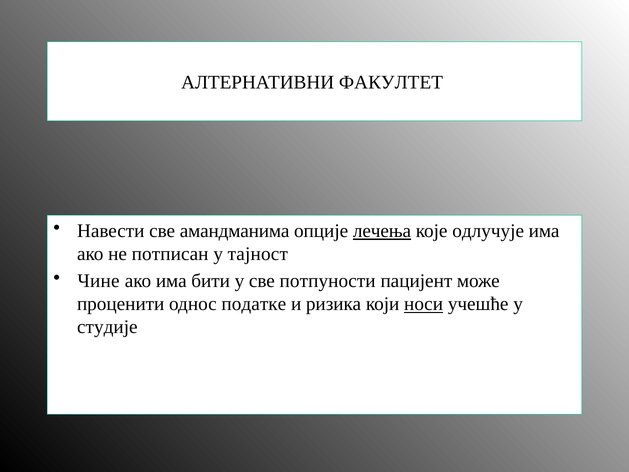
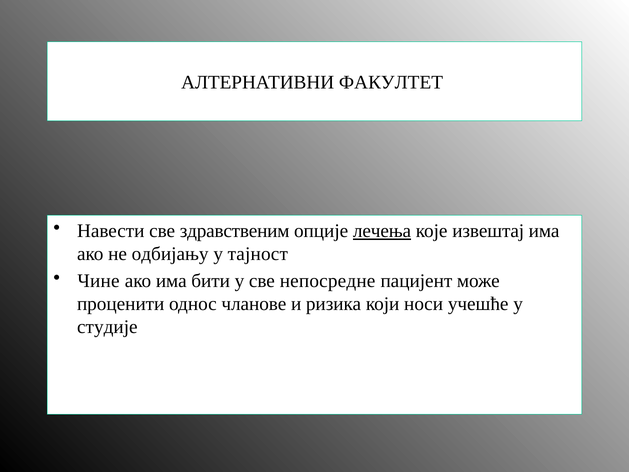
амандманима: амандманима -> здравственим
одлучује: одлучује -> извештај
потписан: потписан -> одбијању
потпуности: потпуности -> непосредне
податке: податке -> чланове
носи underline: present -> none
